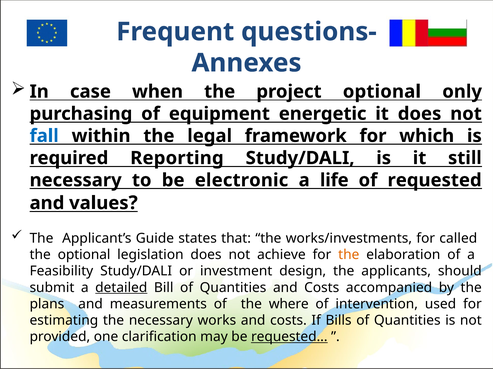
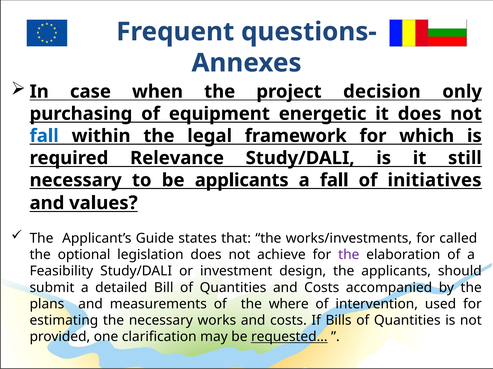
project optional: optional -> decision
Reporting: Reporting -> Relevance
be electronic: electronic -> applicants
a life: life -> fall
of requested: requested -> initiatives
the at (349, 255) colour: orange -> purple
detailed underline: present -> none
